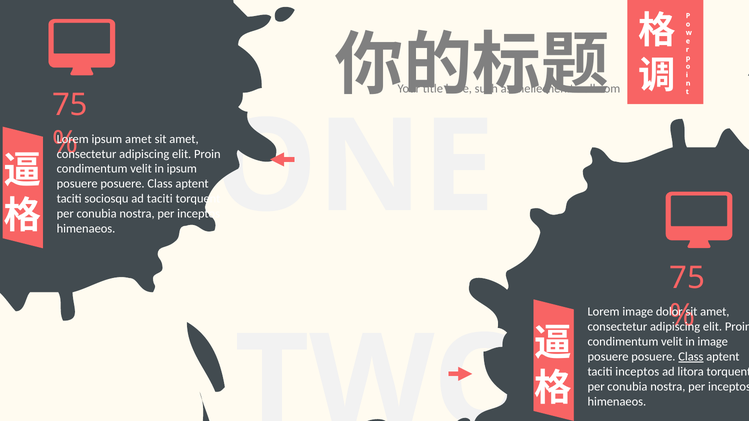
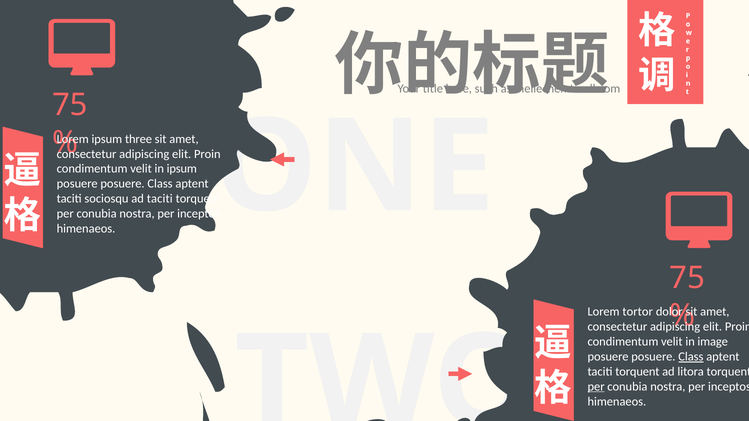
ipsum amet: amet -> three
Lorem image: image -> tortor
inceptos at (637, 372): inceptos -> torquent
per at (596, 387) underline: none -> present
